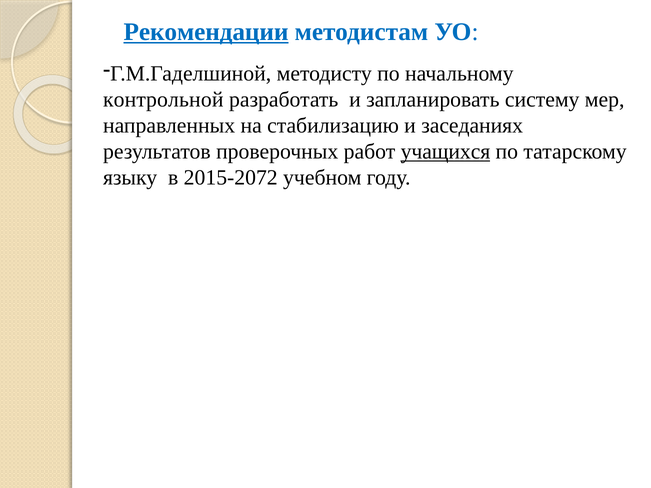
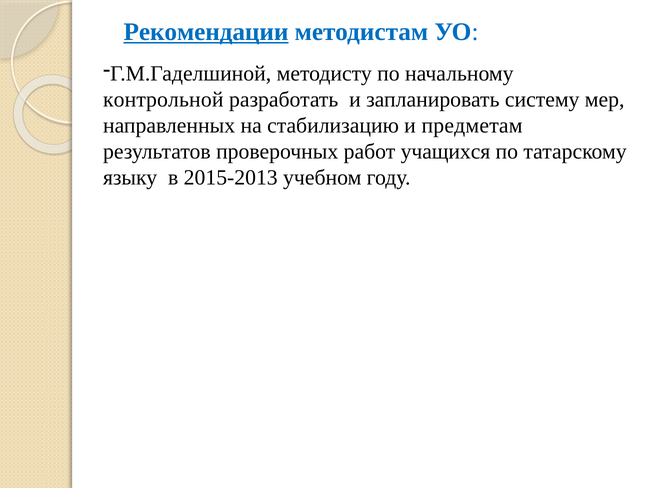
заседаниях: заседаниях -> предметам
учащихся underline: present -> none
2015-2072: 2015-2072 -> 2015-2013
